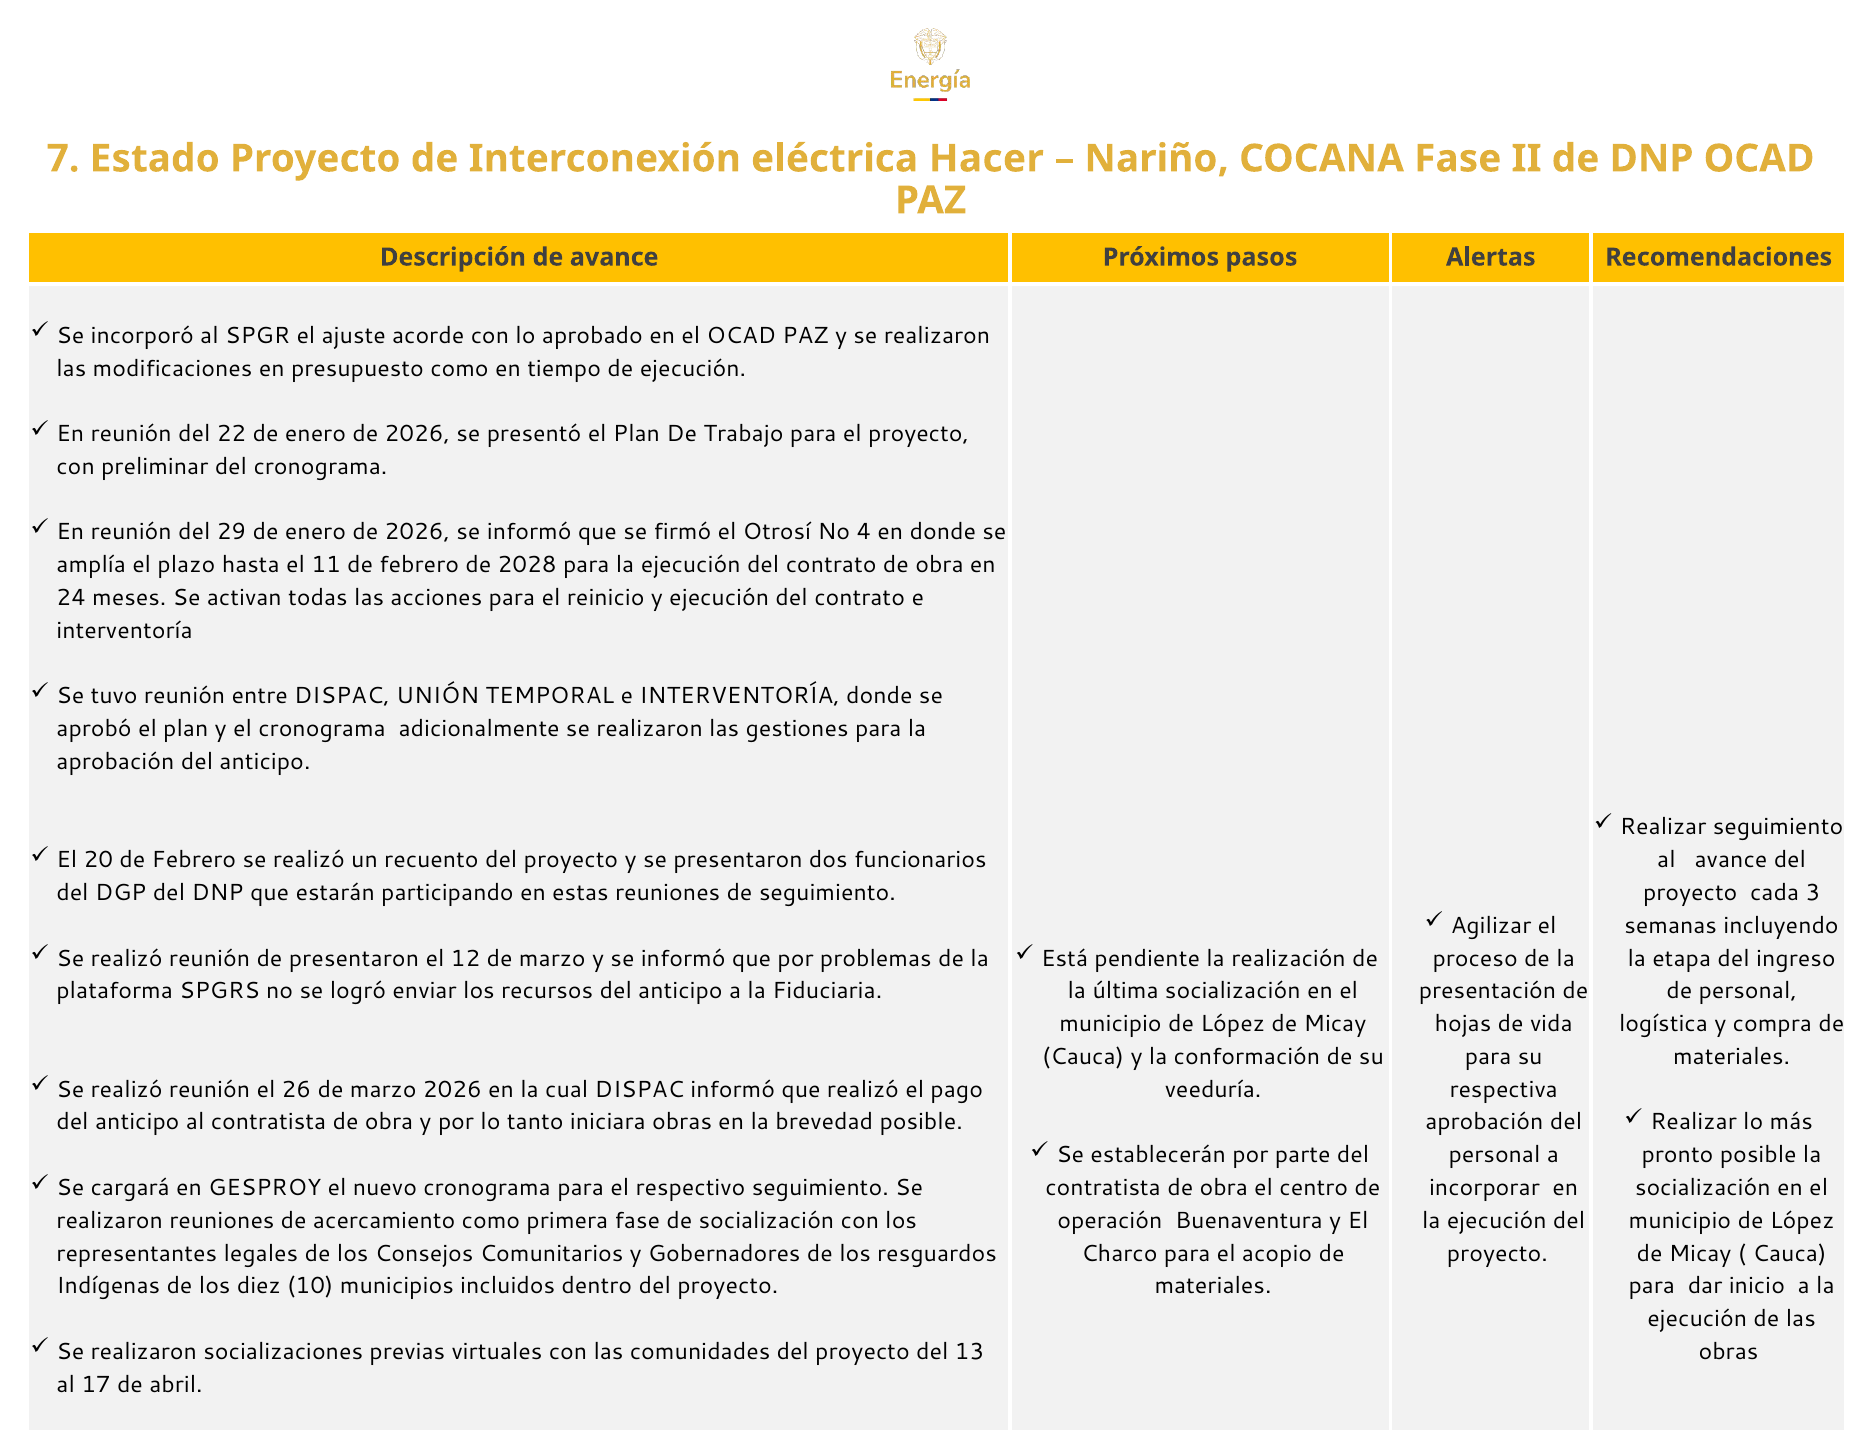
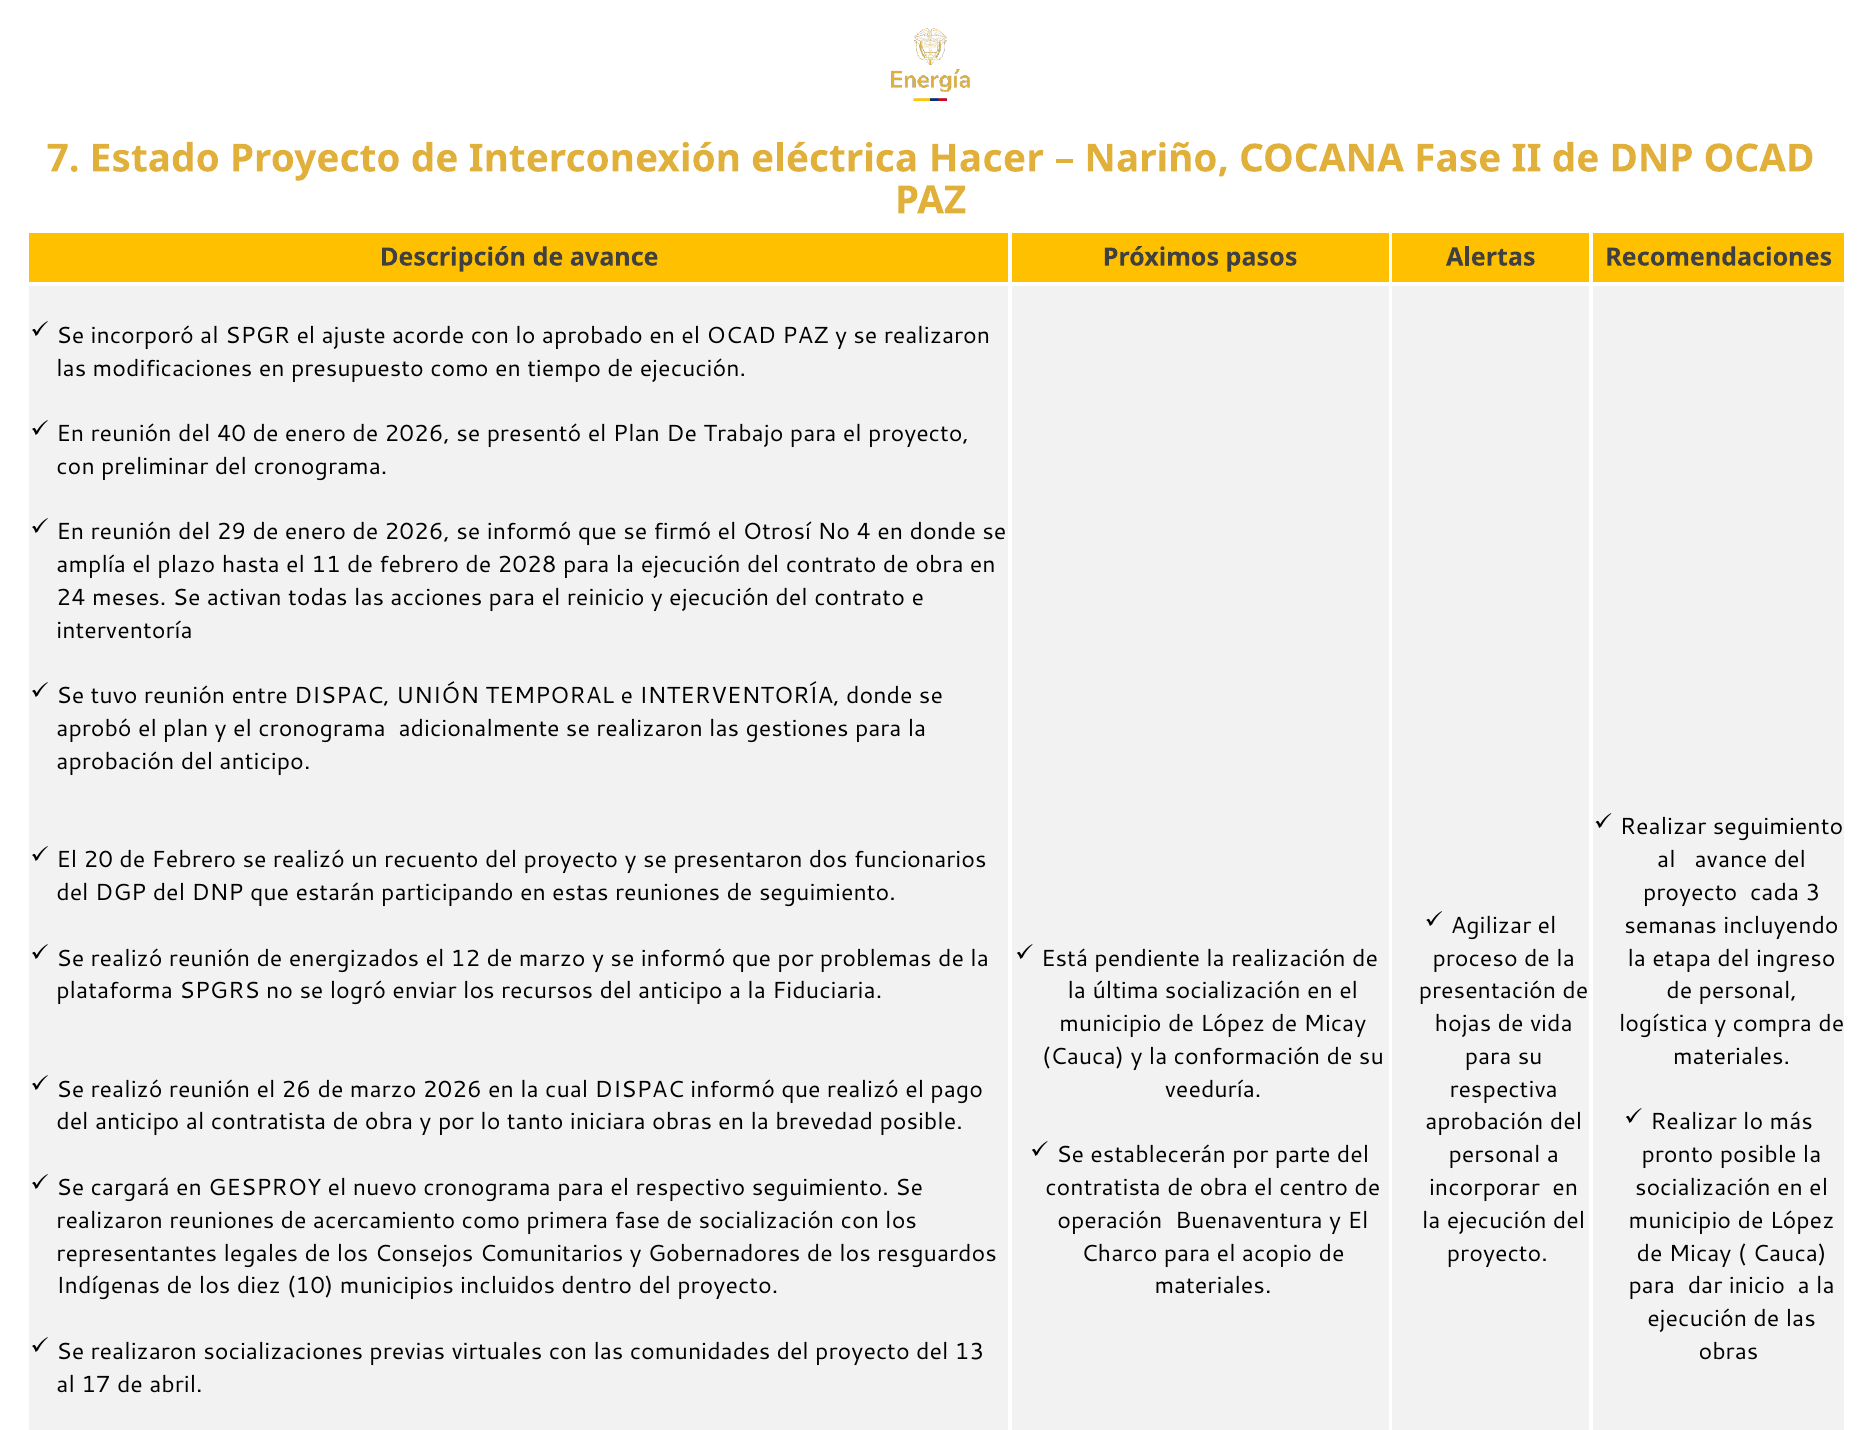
22: 22 -> 40
de presentaron: presentaron -> energizados
